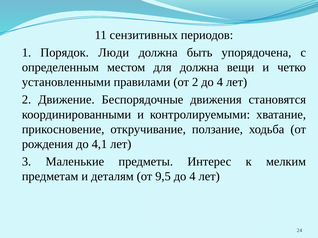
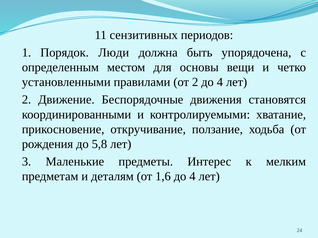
для должна: должна -> основы
4,1: 4,1 -> 5,8
9,5: 9,5 -> 1,6
